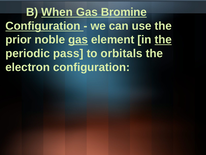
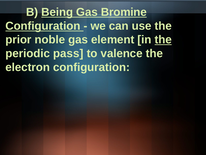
When: When -> Being
gas at (78, 40) underline: present -> none
orbitals: orbitals -> valence
